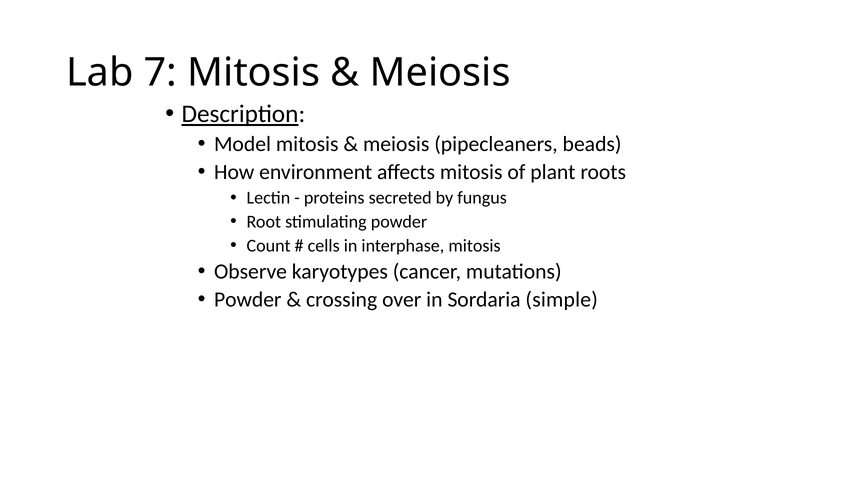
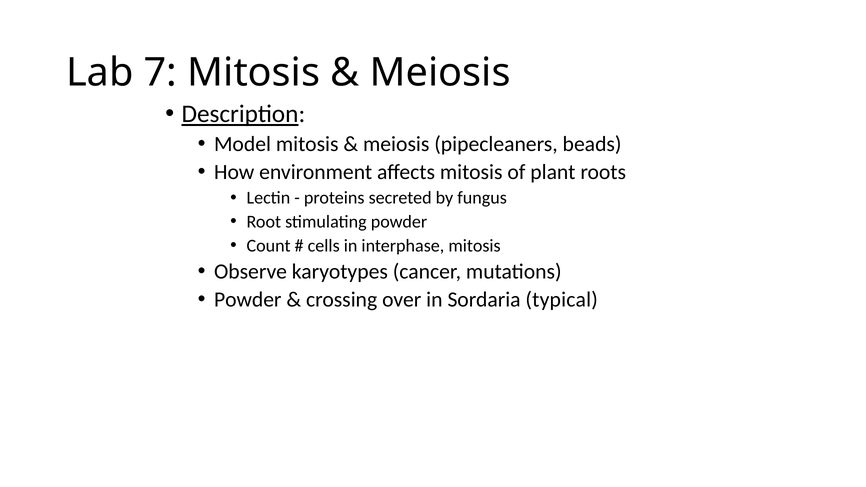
simple: simple -> typical
